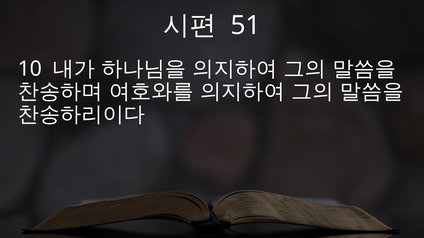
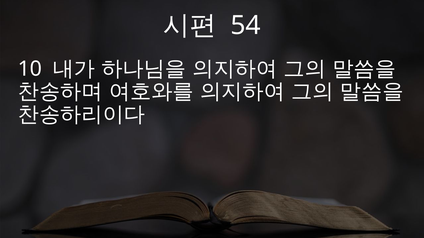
51: 51 -> 54
